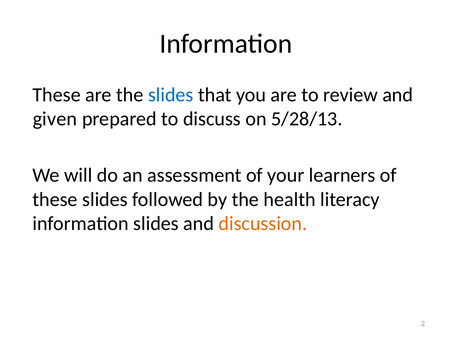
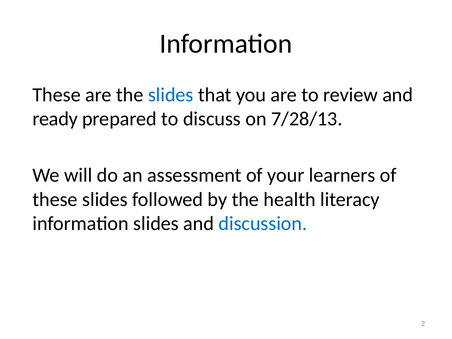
given: given -> ready
5/28/13: 5/28/13 -> 7/28/13
discussion colour: orange -> blue
